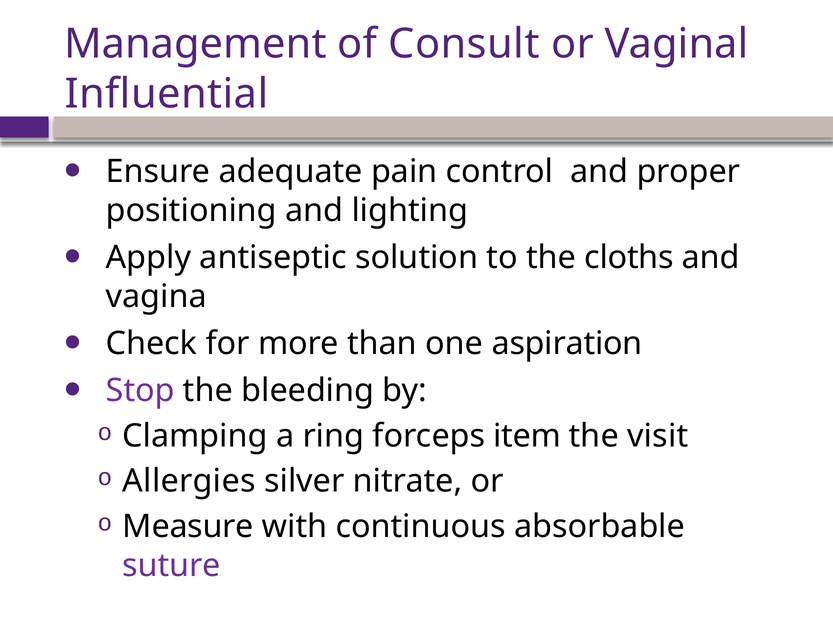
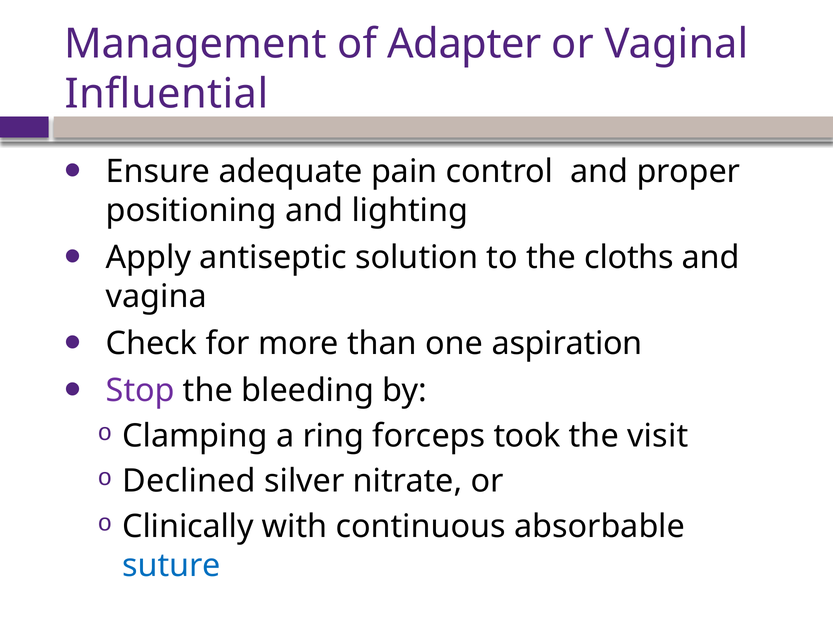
Consult: Consult -> Adapter
item: item -> took
Allergies: Allergies -> Declined
Measure: Measure -> Clinically
suture colour: purple -> blue
